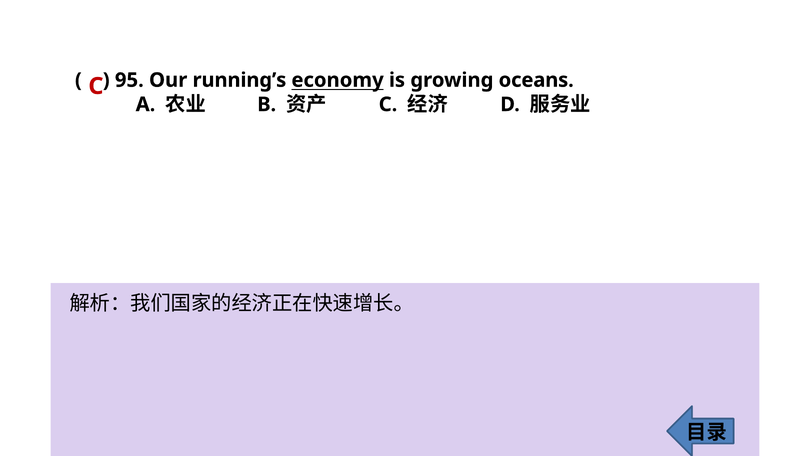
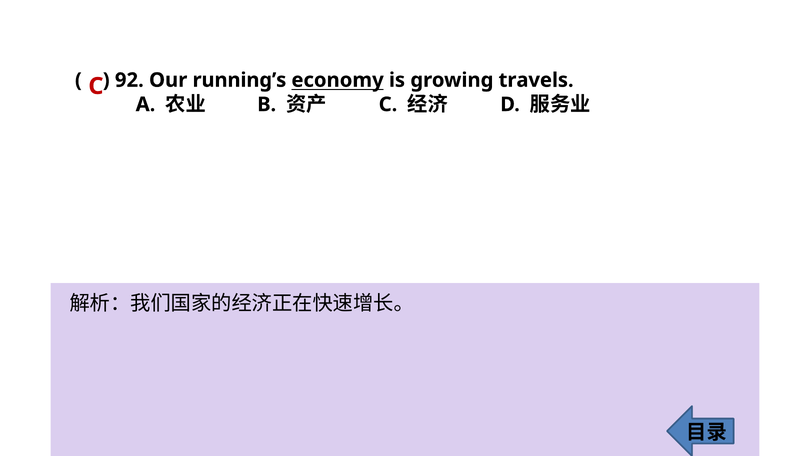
95: 95 -> 92
oceans: oceans -> travels
